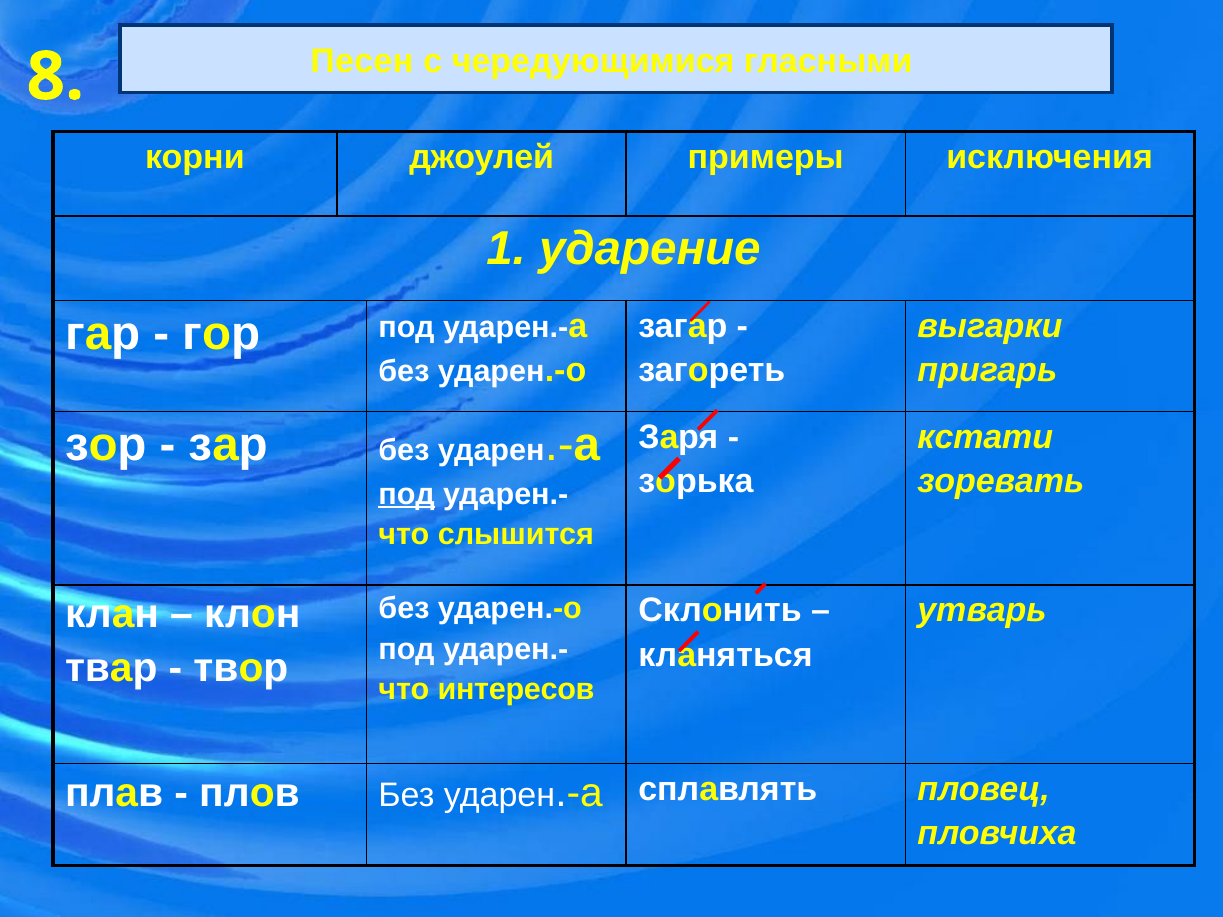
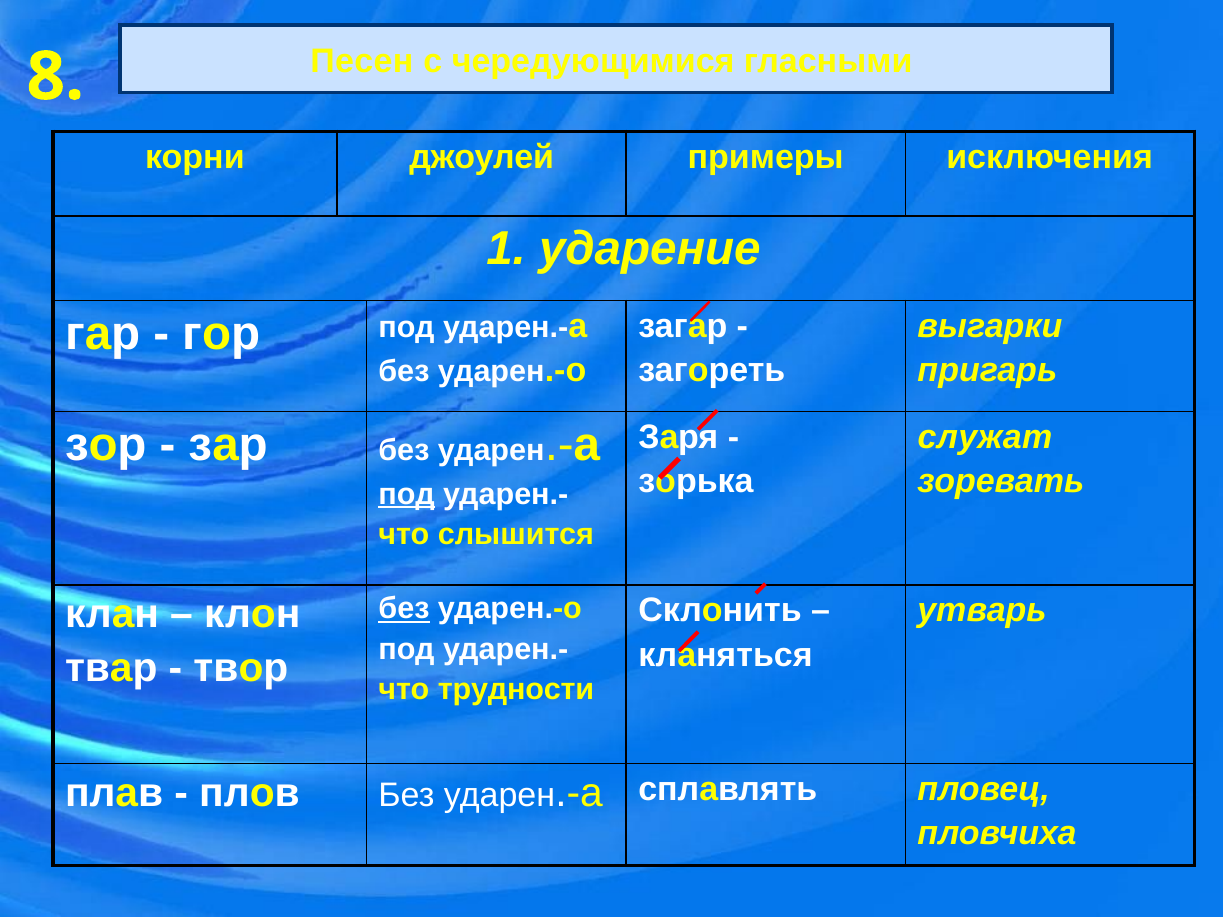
кстати: кстати -> служат
без at (404, 609) underline: none -> present
интересов: интересов -> трудности
